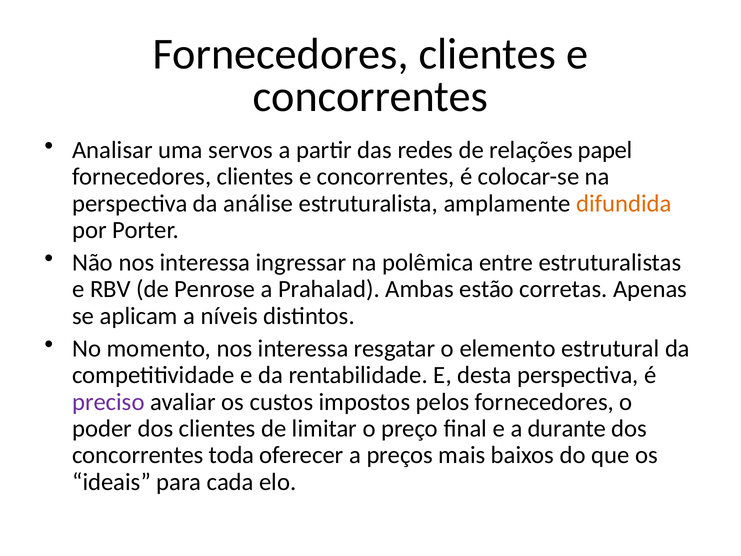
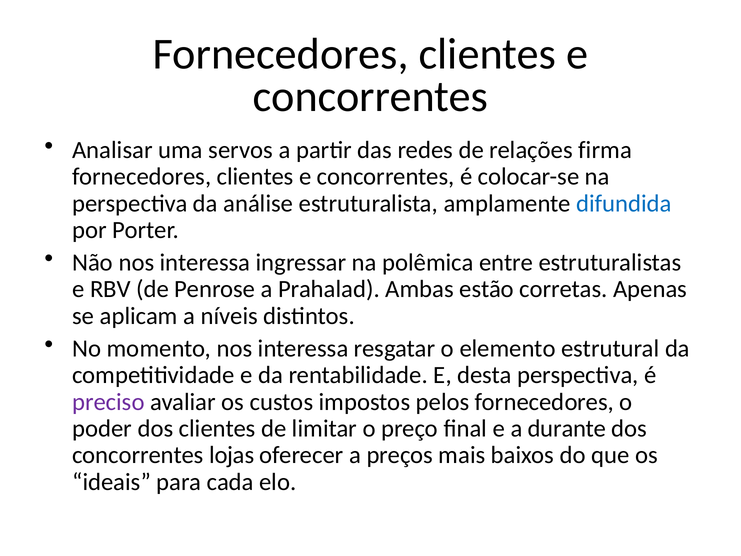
papel: papel -> firma
difundida colour: orange -> blue
toda: toda -> lojas
